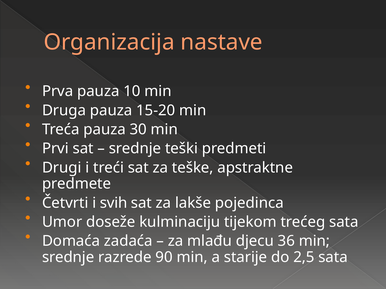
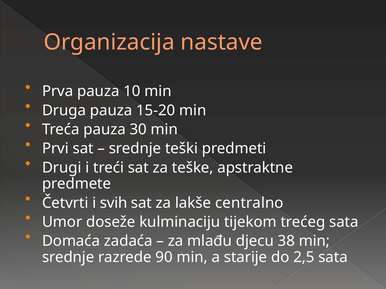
pojedinca: pojedinca -> centralno
36: 36 -> 38
